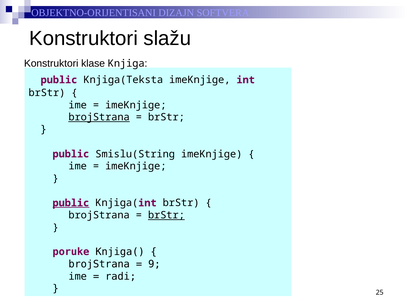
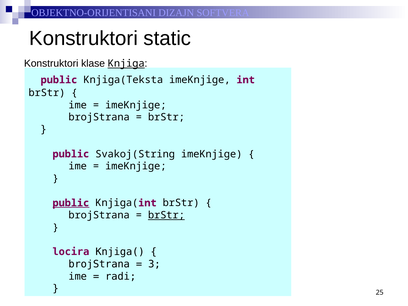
slažu: slažu -> static
Knjiga underline: none -> present
brojStrana at (99, 117) underline: present -> none
Smislu(String: Smislu(String -> Svakoj(String
poruke: poruke -> locira
9: 9 -> 3
